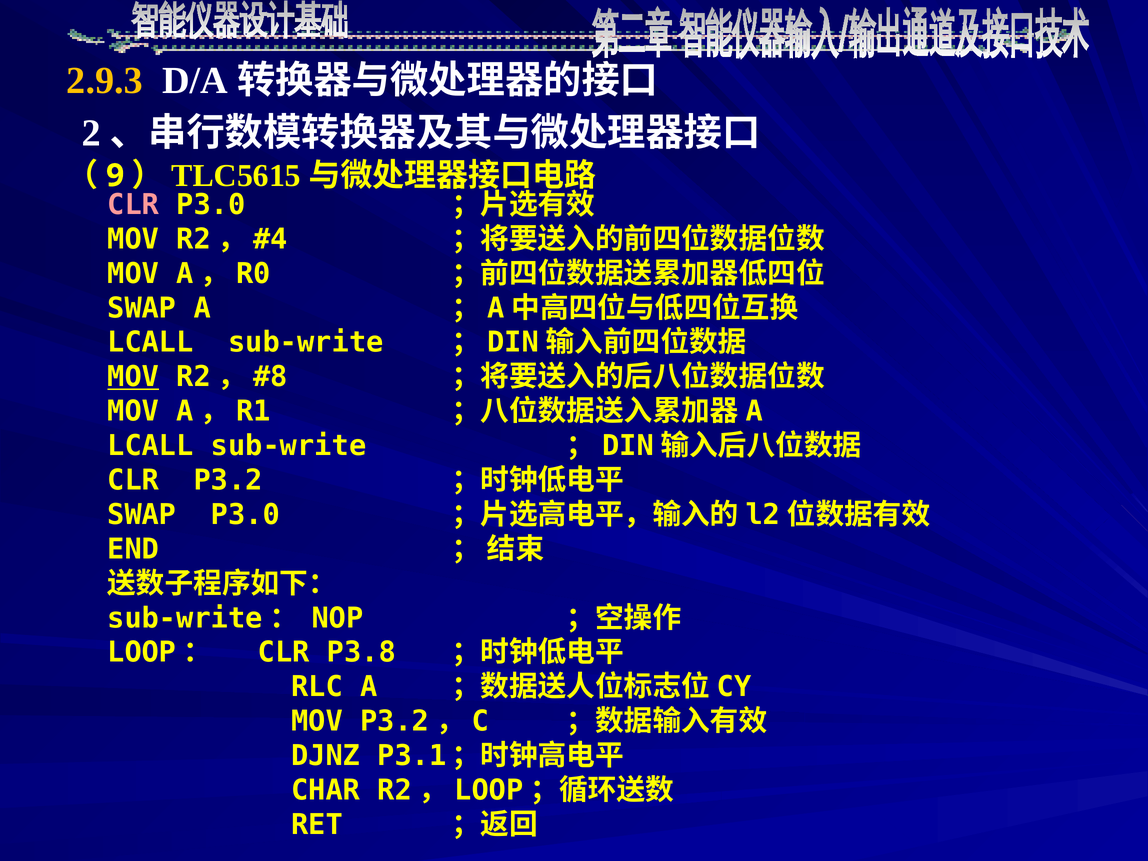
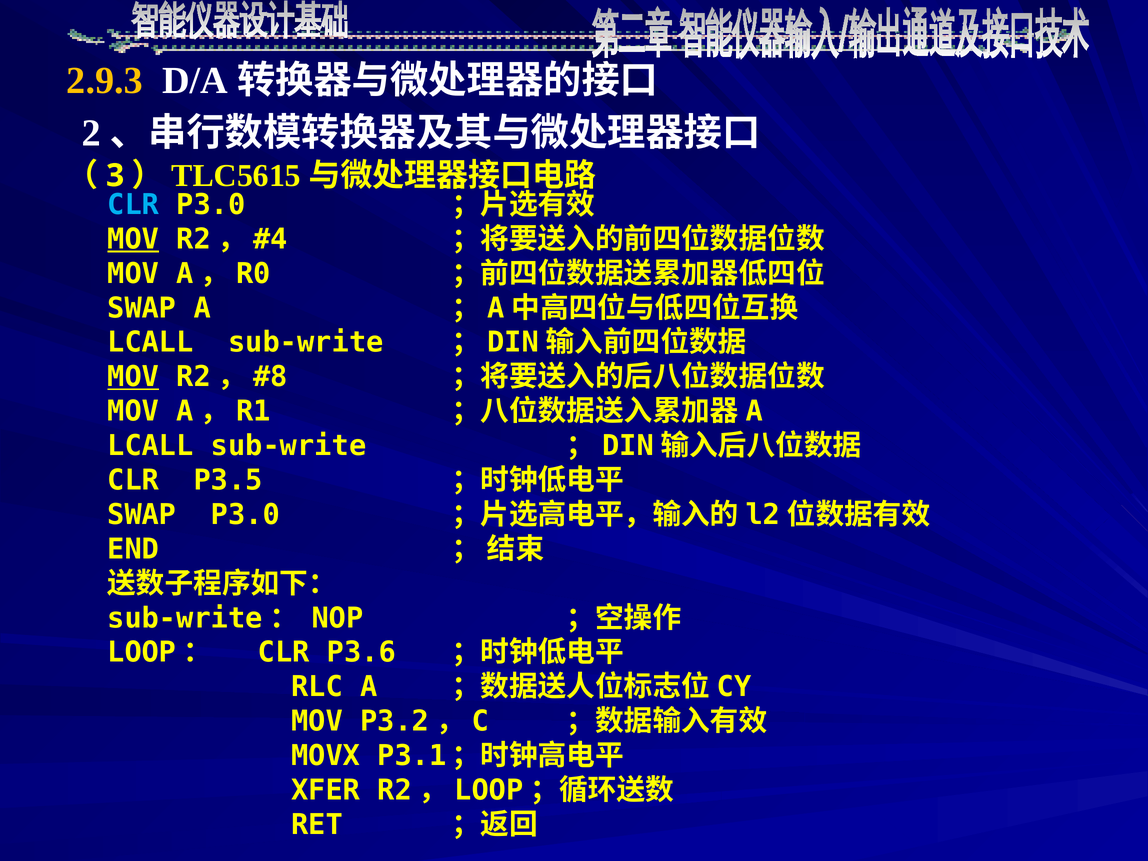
9: 9 -> 3
CLR at (133, 205) colour: pink -> light blue
MOV at (133, 239) underline: none -> present
P3.2: P3.2 -> P3.5
P3.8: P3.8 -> P3.6
DJNZ: DJNZ -> MOVX
CHAR: CHAR -> XFER
